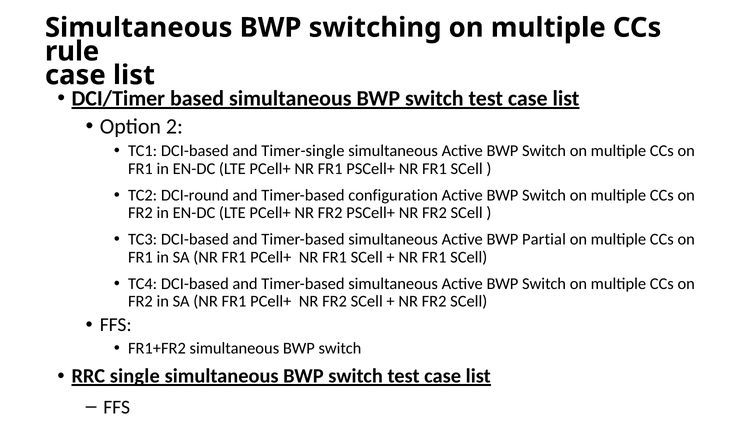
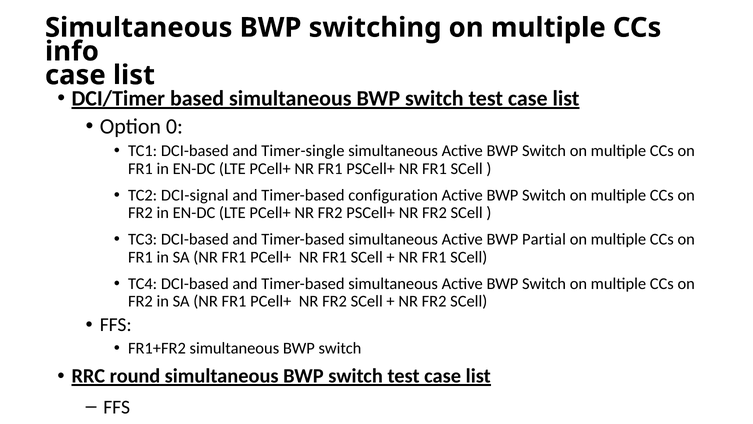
rule: rule -> info
2: 2 -> 0
DCI-round: DCI-round -> DCI-signal
single: single -> round
